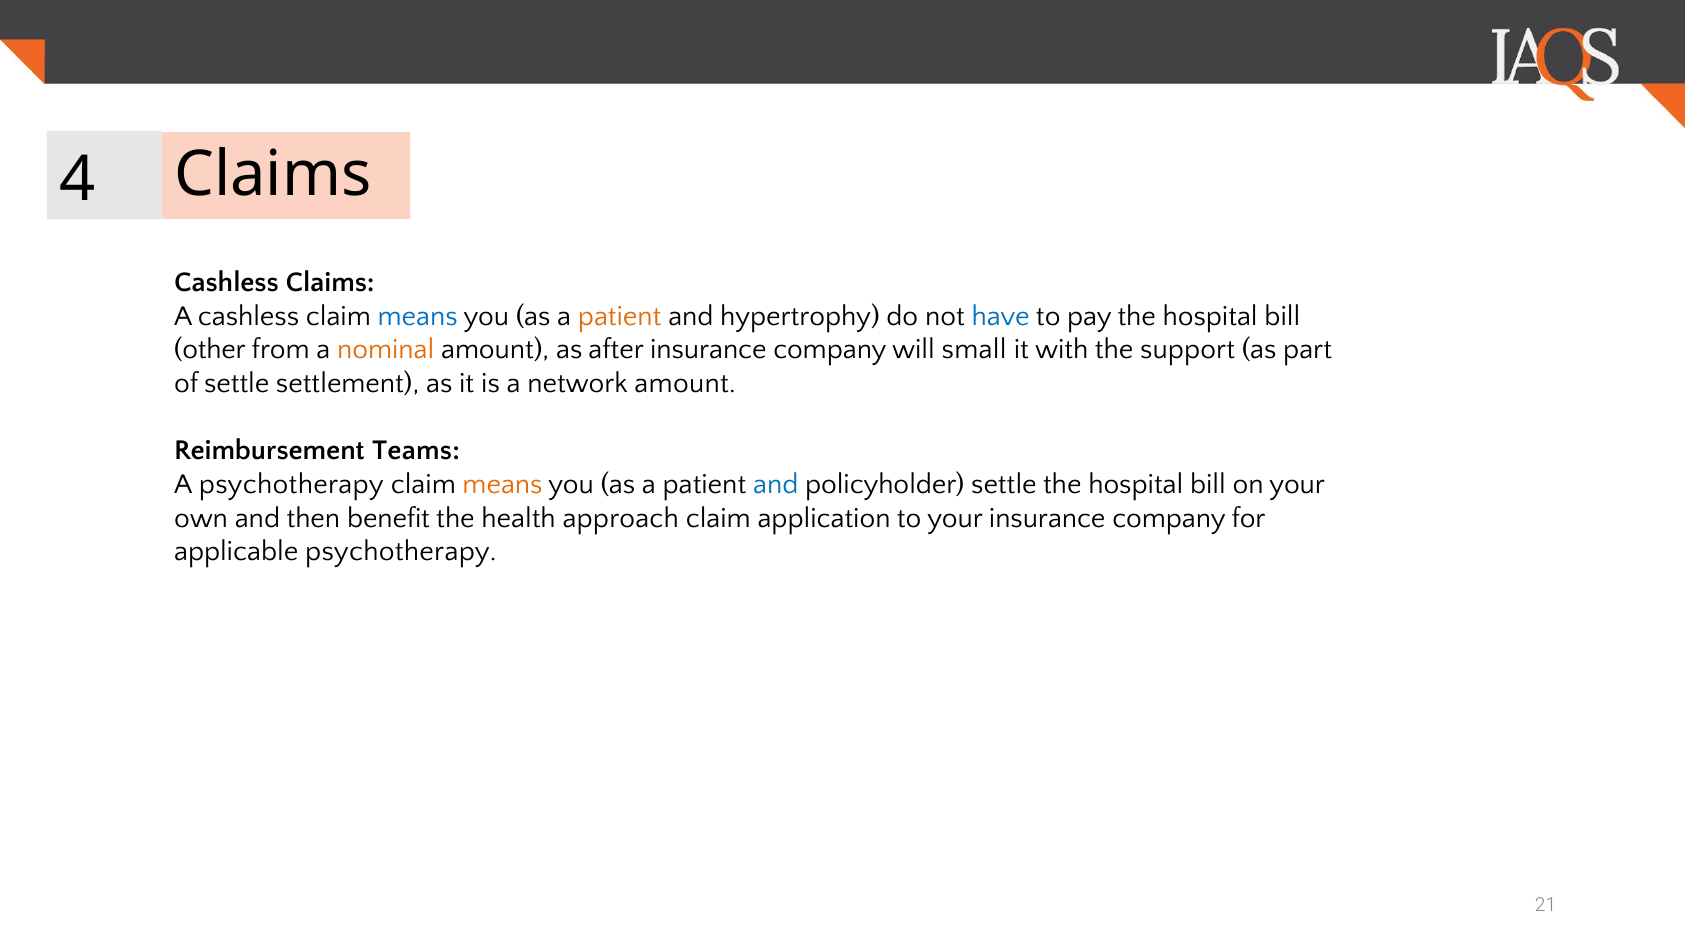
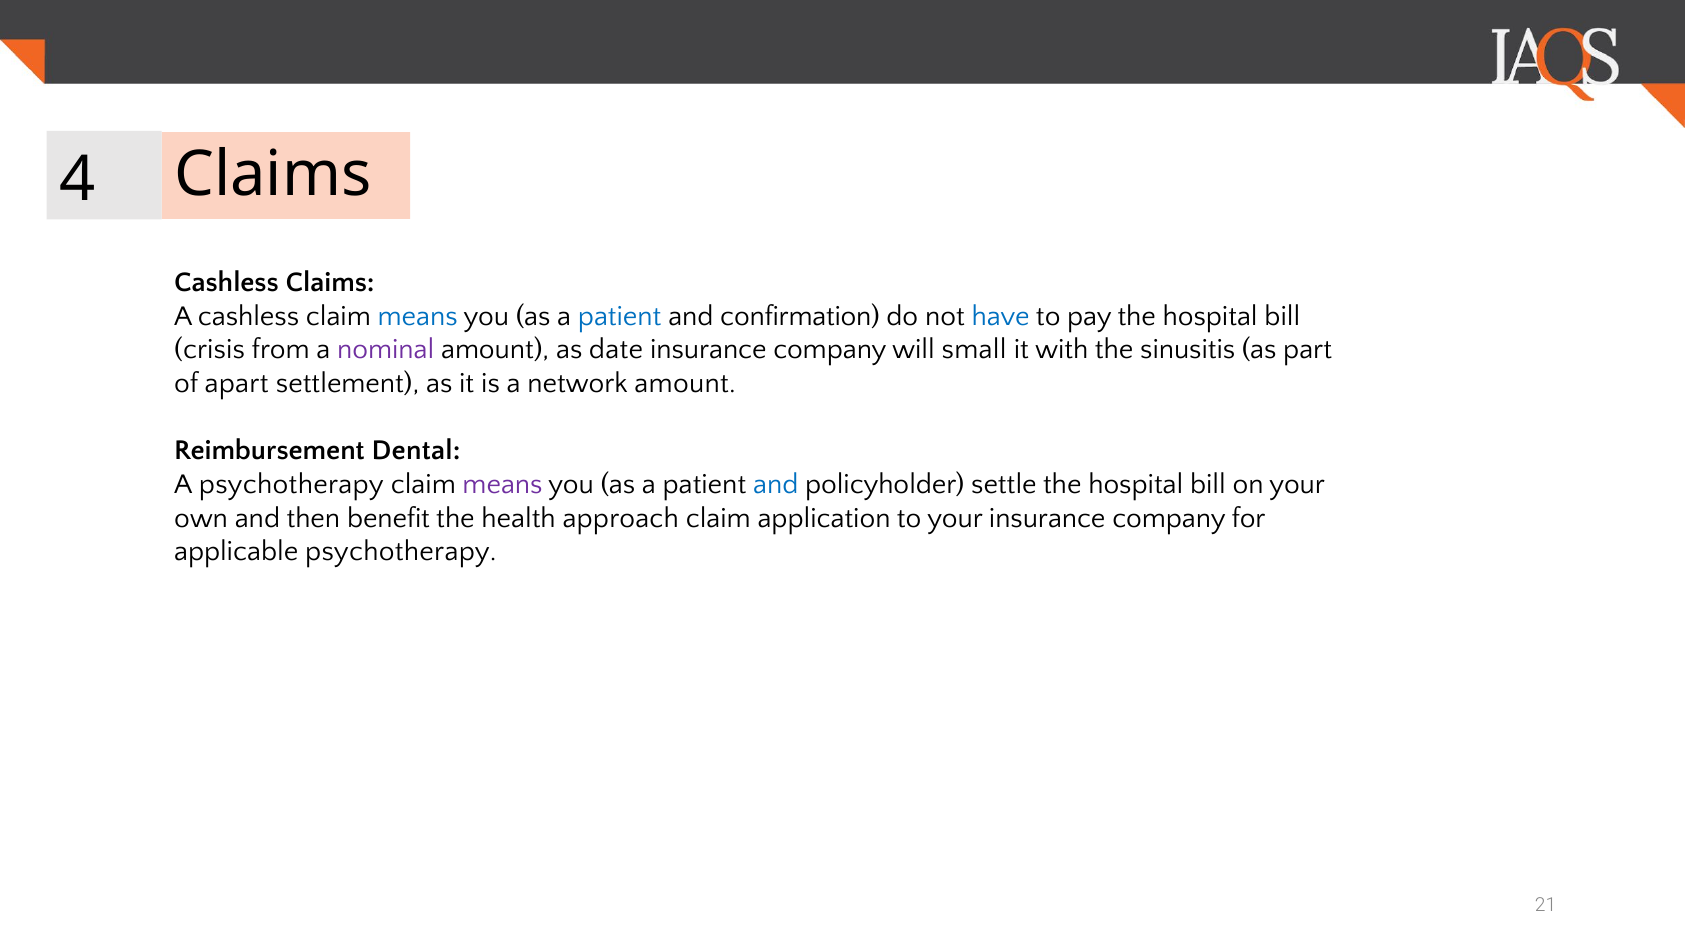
patient at (620, 316) colour: orange -> blue
hypertrophy: hypertrophy -> confirmation
other: other -> crisis
nominal colour: orange -> purple
after: after -> date
support: support -> sinusitis
of settle: settle -> apart
Teams: Teams -> Dental
means at (503, 484) colour: orange -> purple
